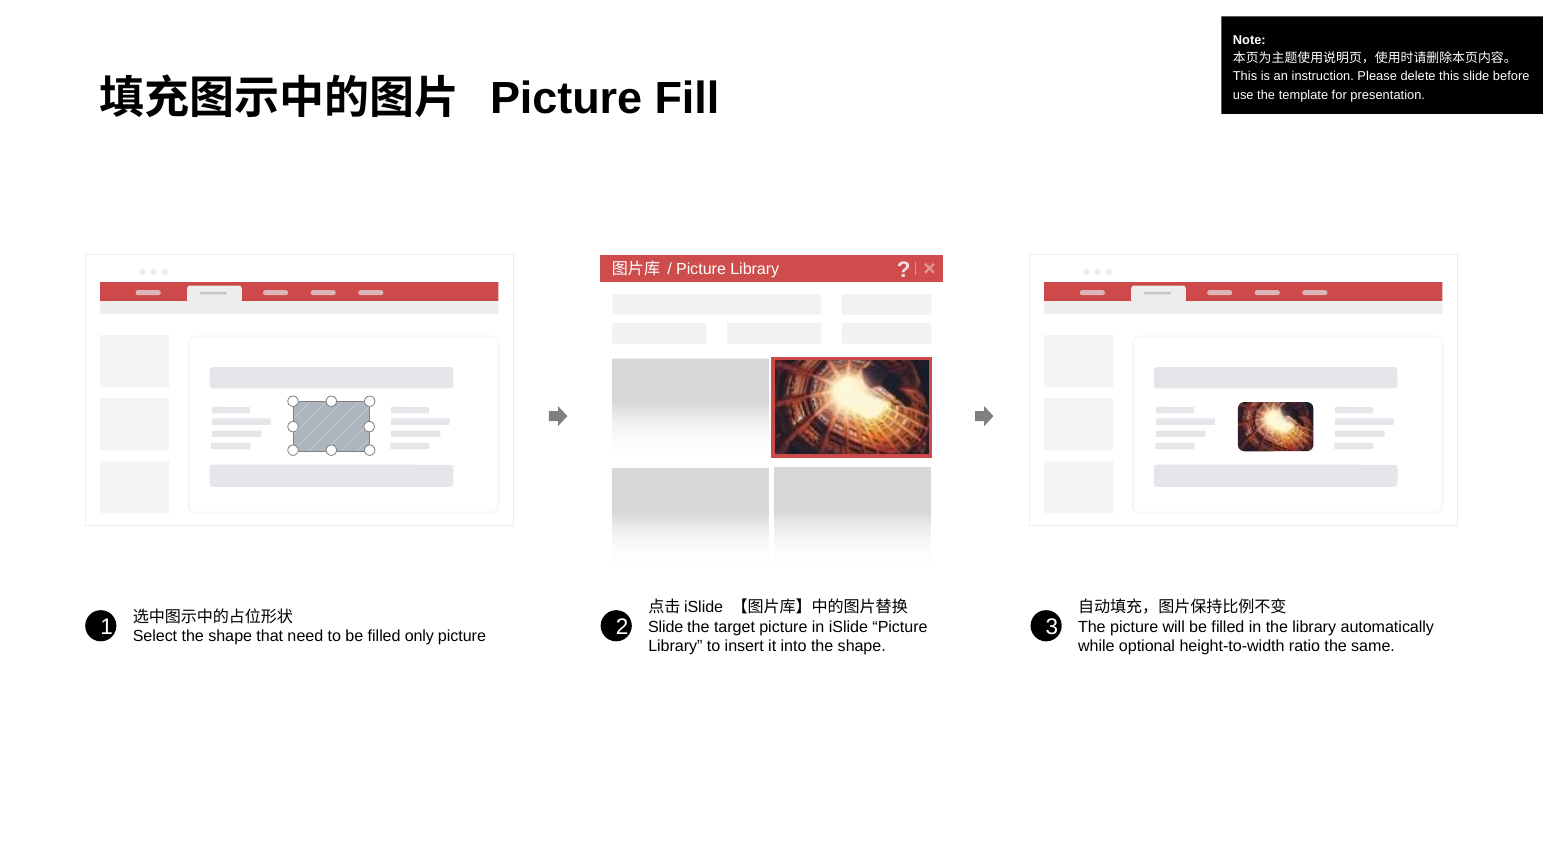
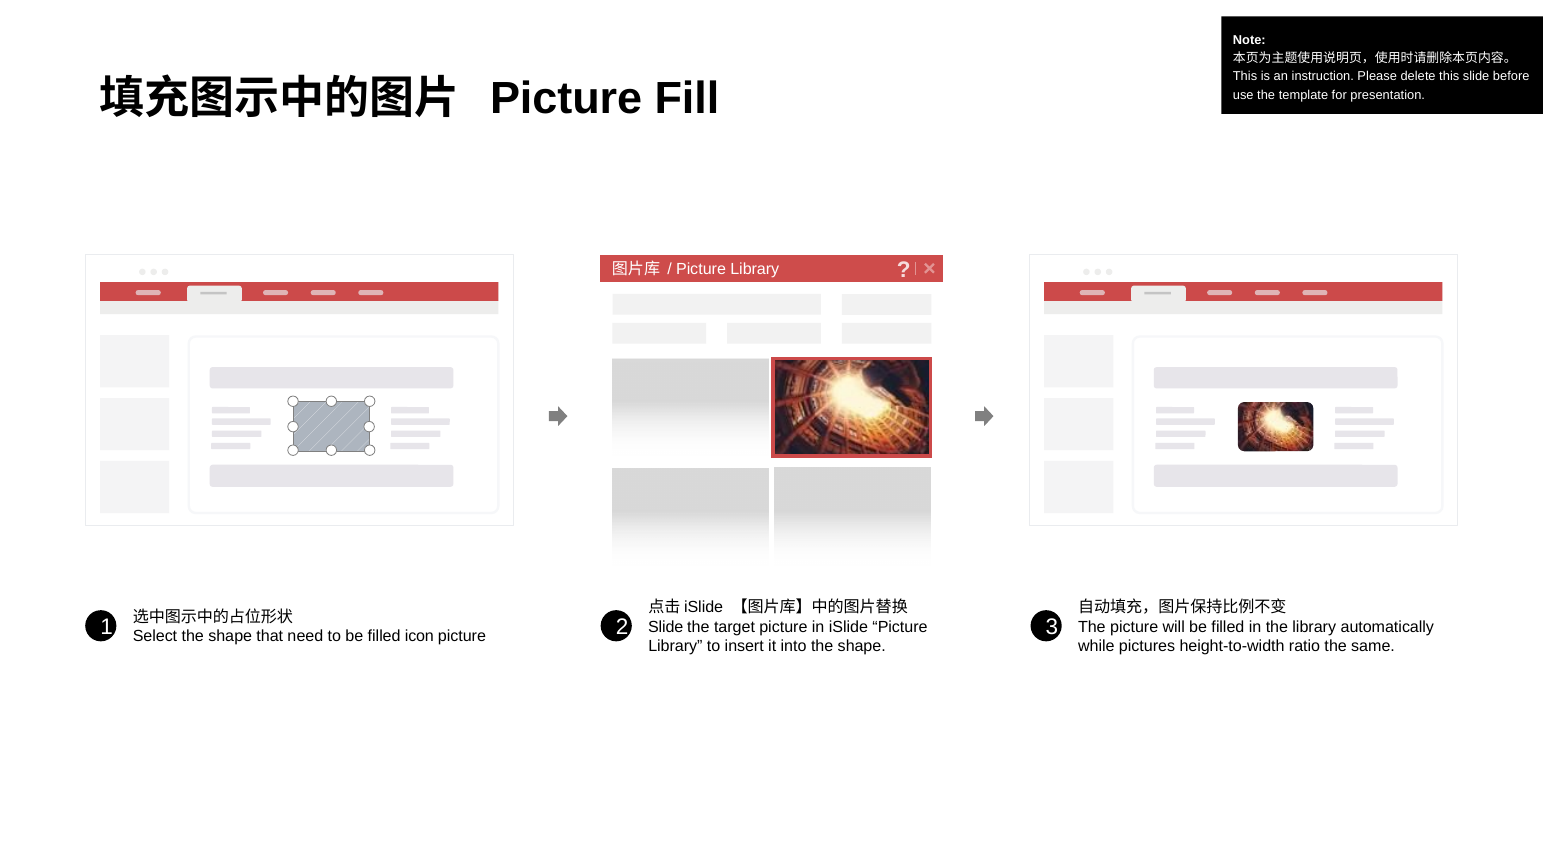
only: only -> icon
optional: optional -> pictures
